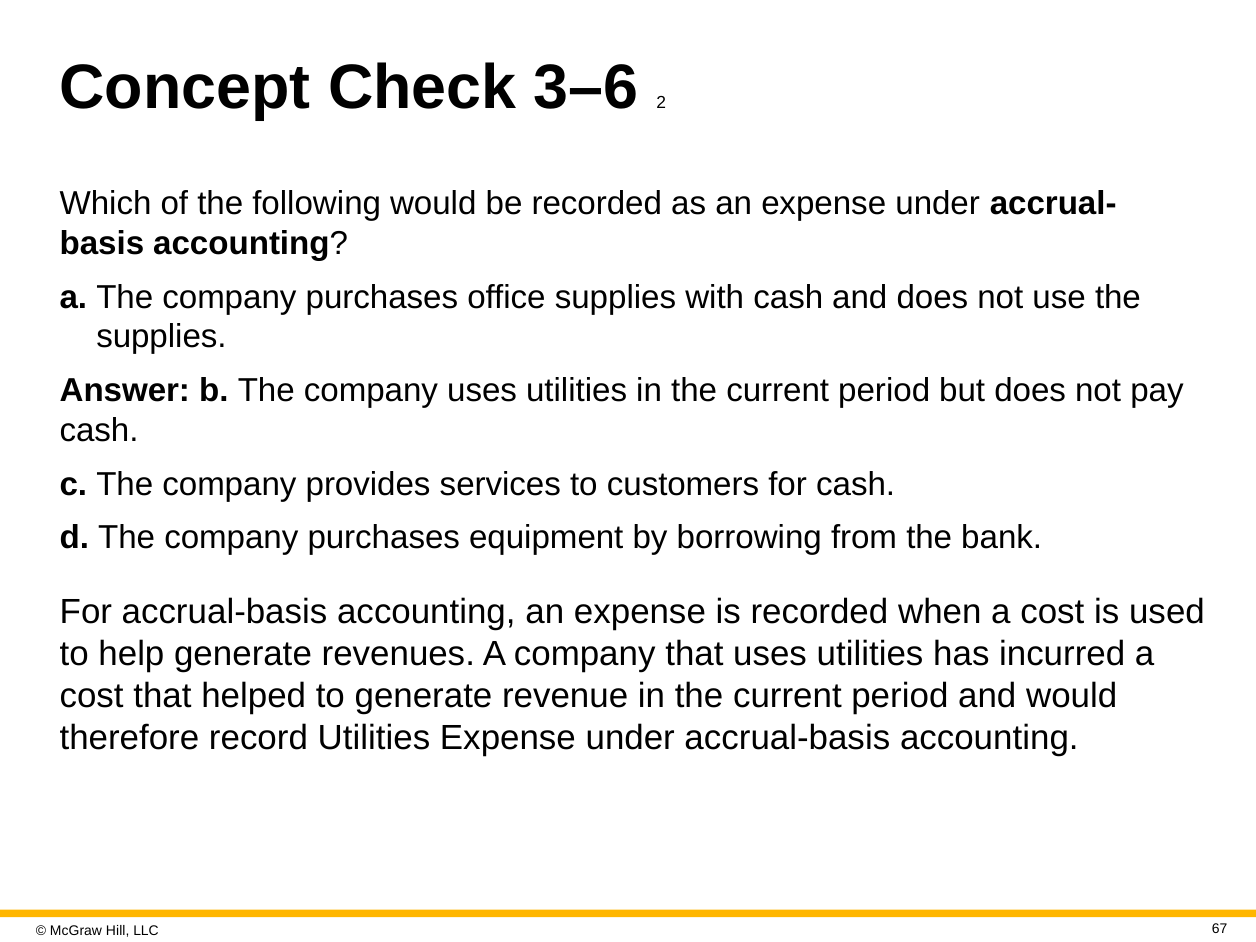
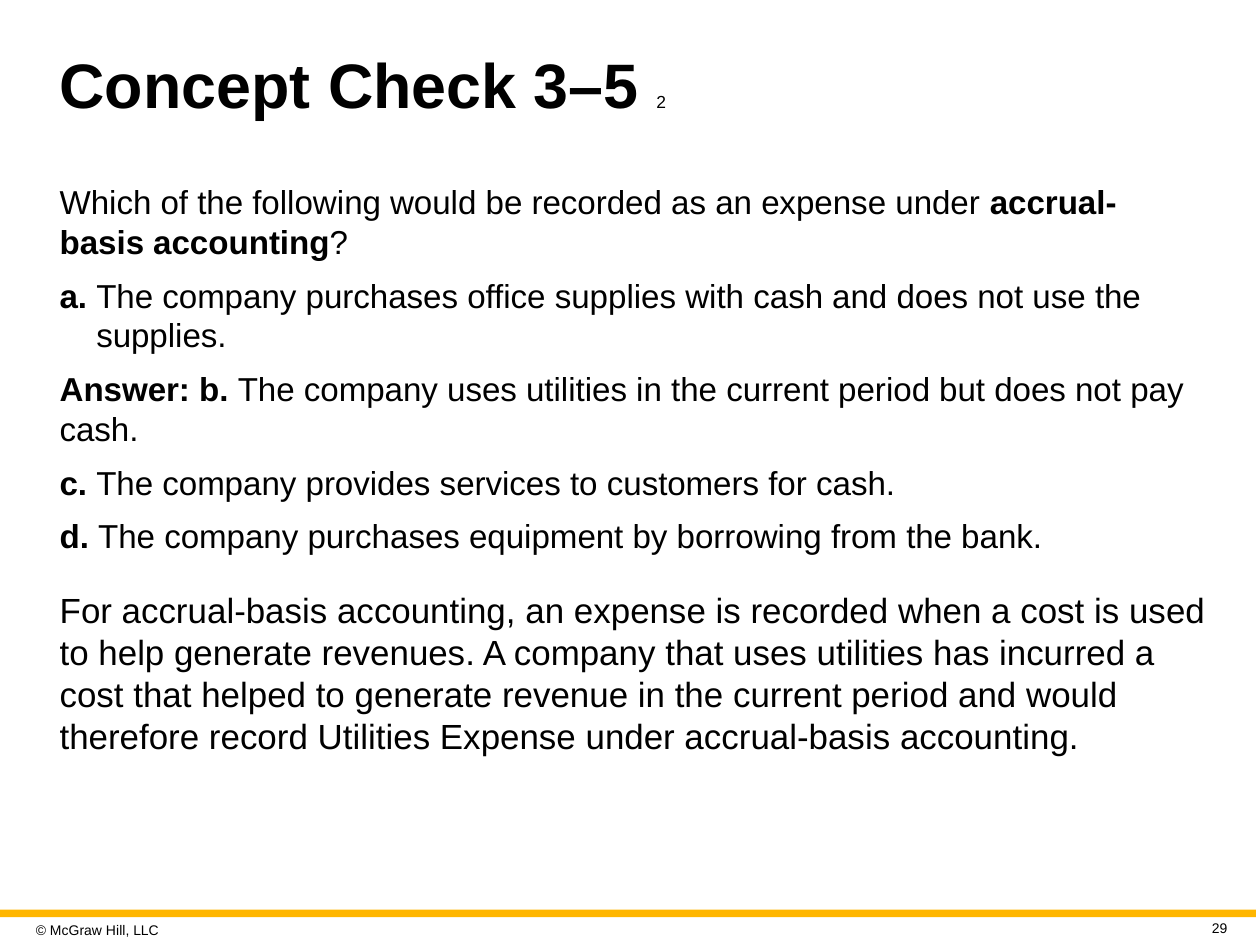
3–6: 3–6 -> 3–5
67: 67 -> 29
